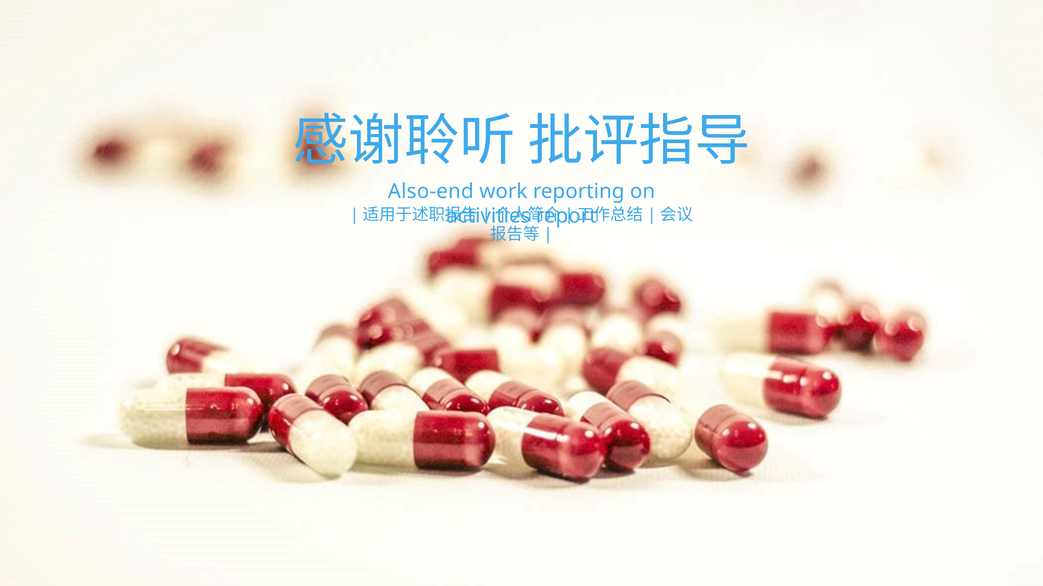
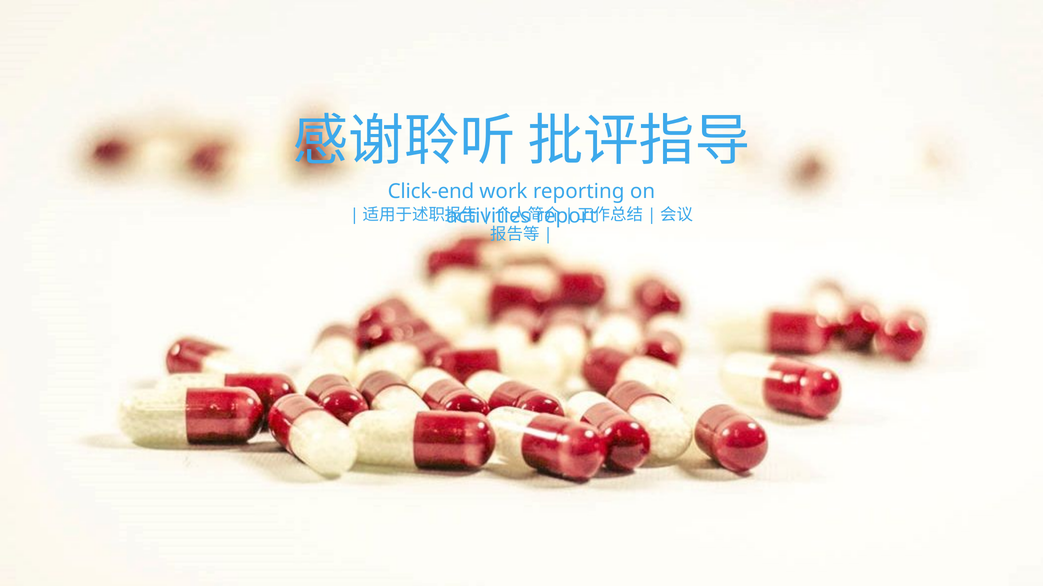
Also-end: Also-end -> Click-end
